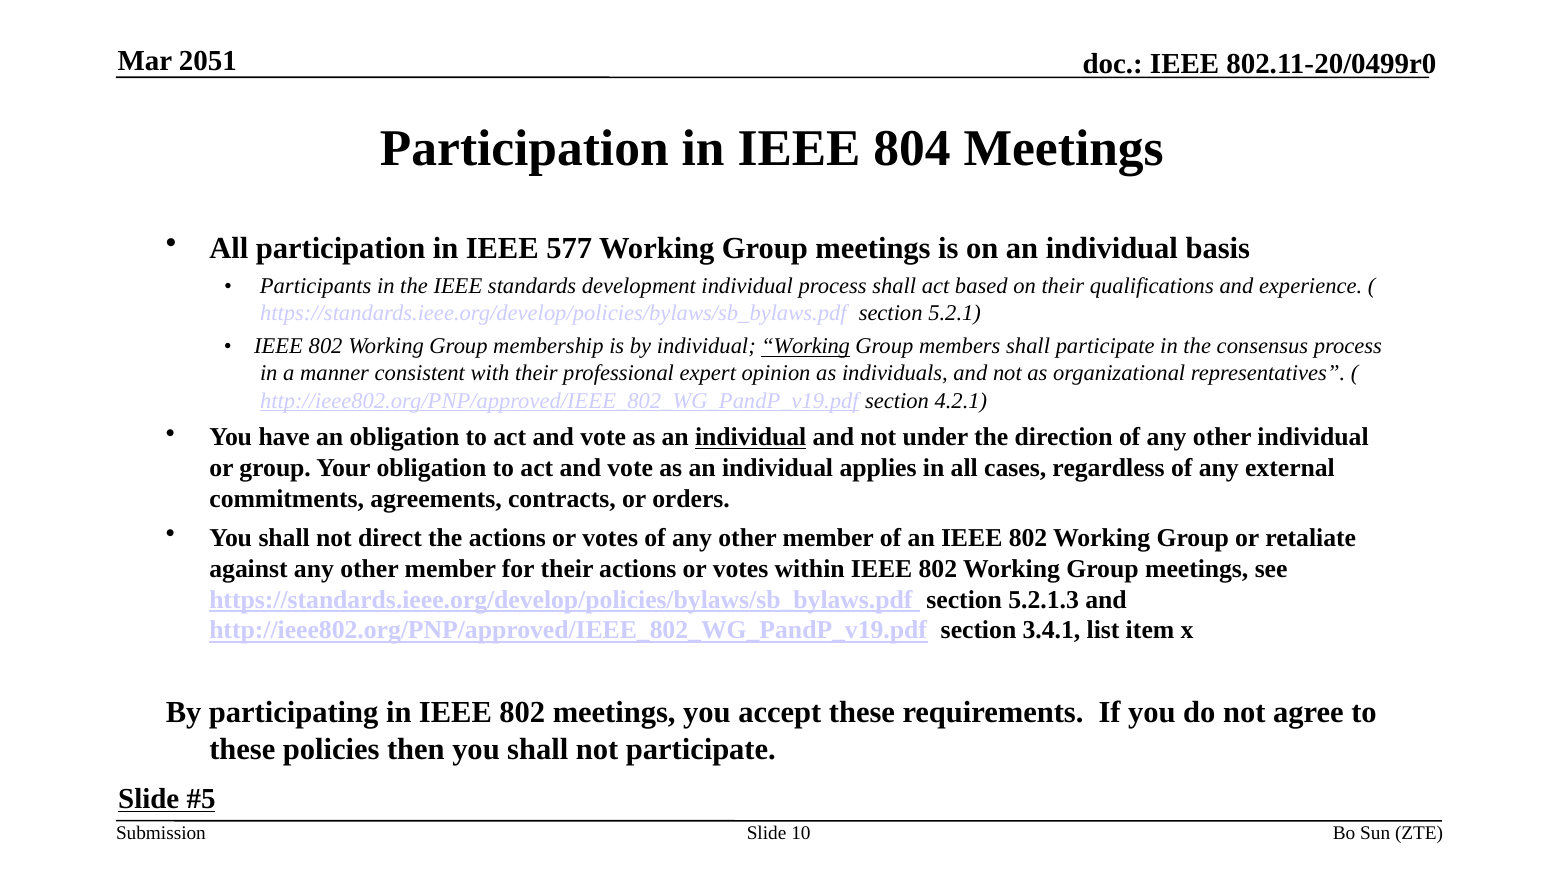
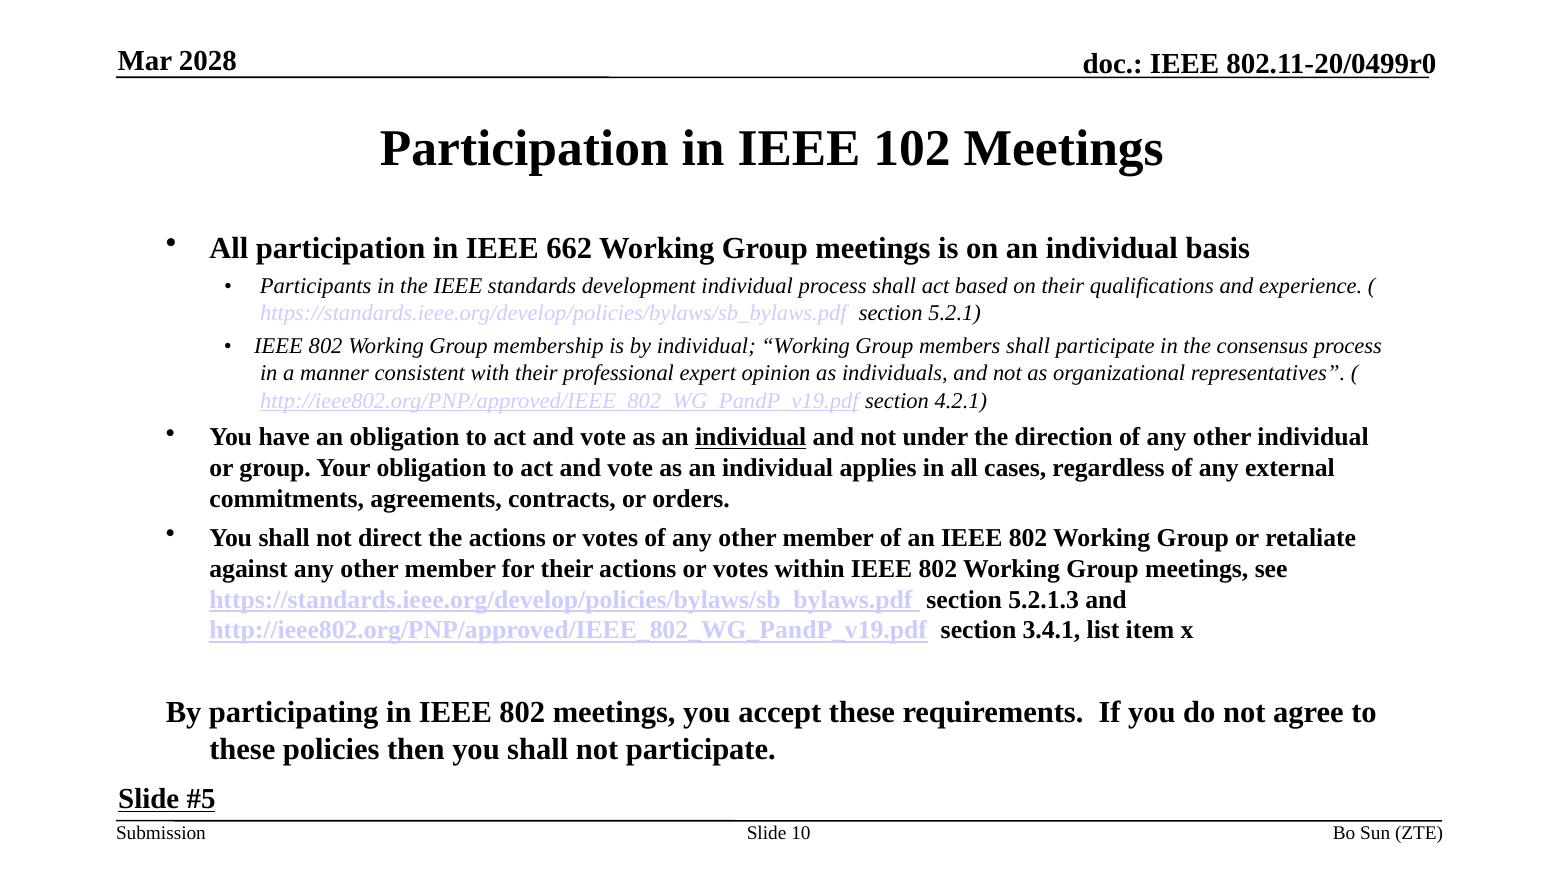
2051: 2051 -> 2028
804: 804 -> 102
577: 577 -> 662
Working at (806, 347) underline: present -> none
